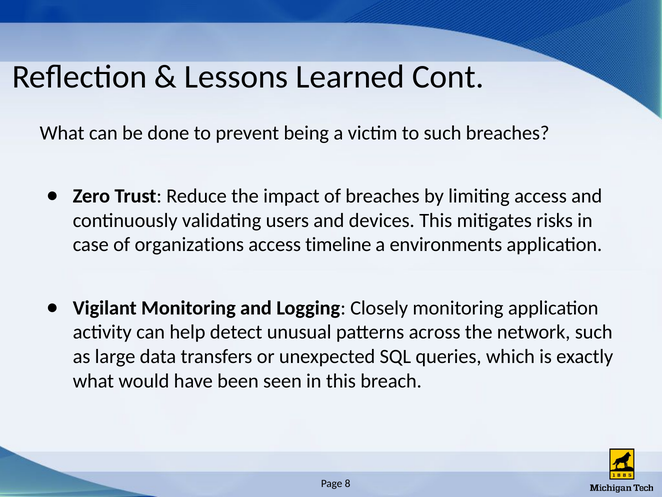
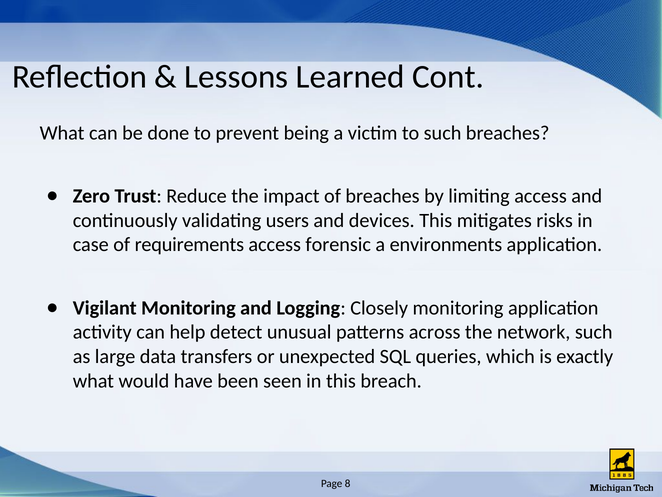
organizations: organizations -> requirements
timeline: timeline -> forensic
